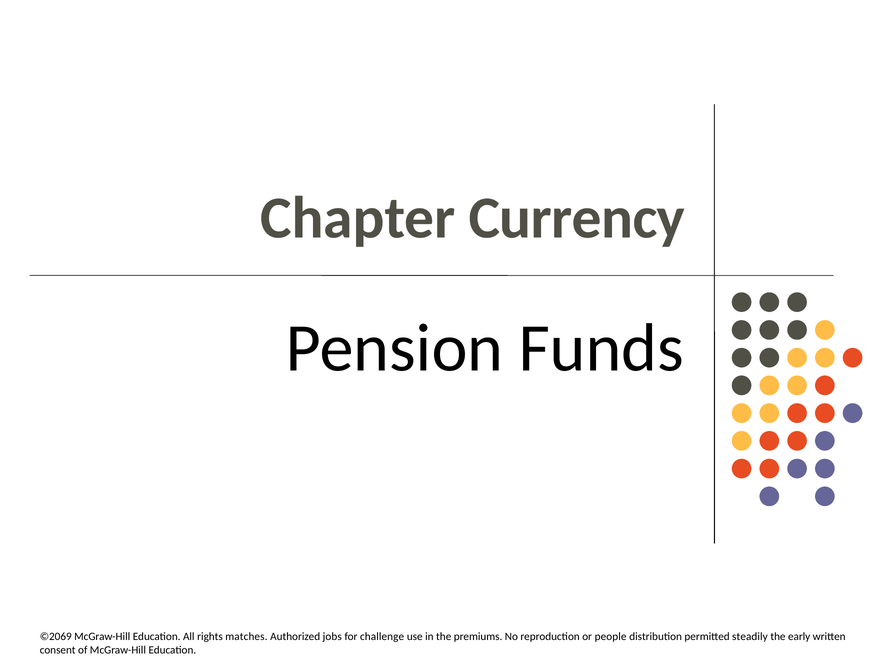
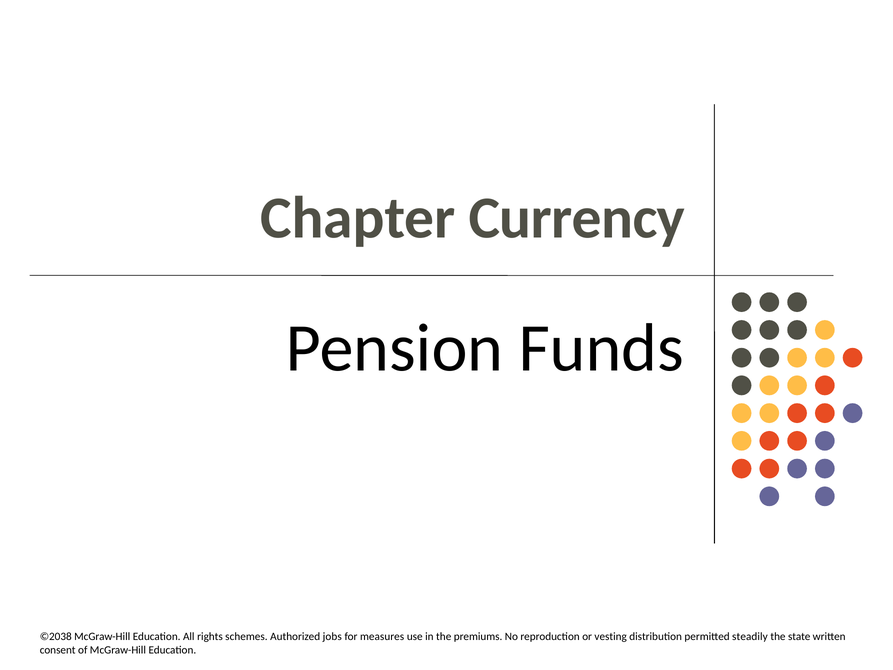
©2069: ©2069 -> ©2038
matches: matches -> schemes
challenge: challenge -> measures
people: people -> vesting
early: early -> state
